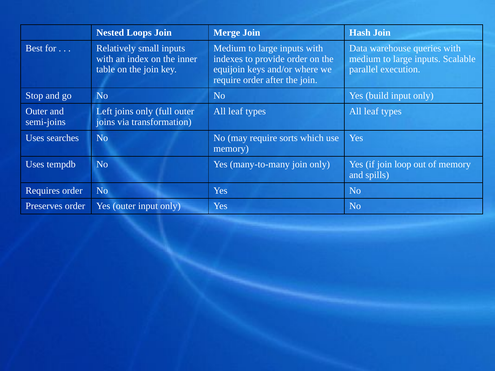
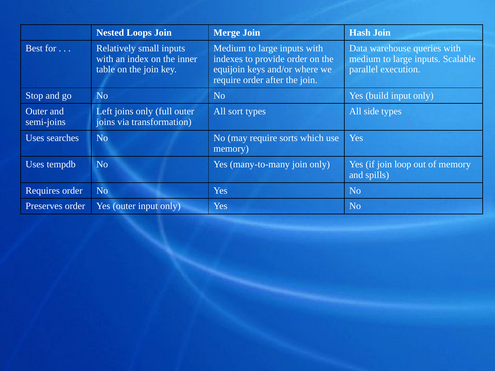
leaf at (236, 111): leaf -> sort
types All leaf: leaf -> side
